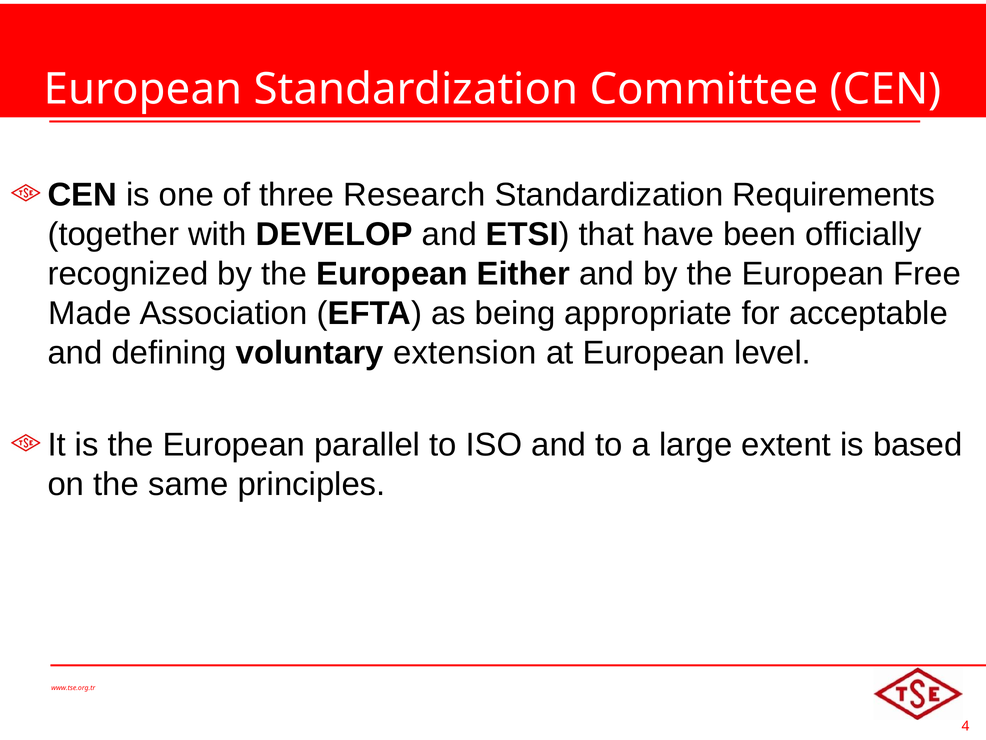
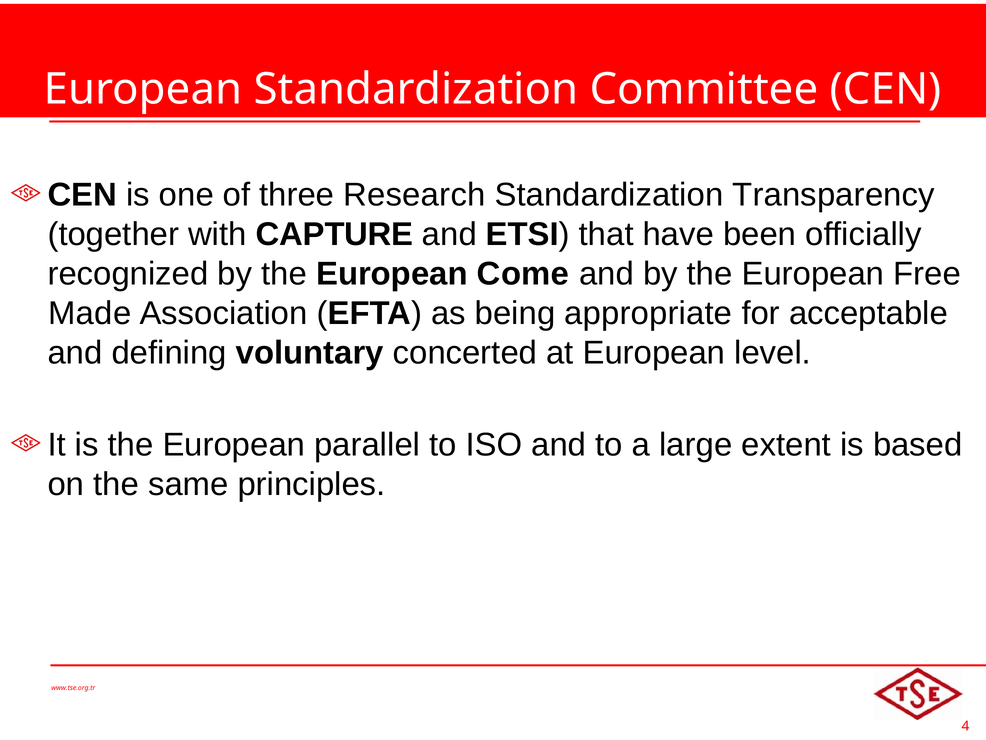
Requirements: Requirements -> Transparency
DEVELOP: DEVELOP -> CAPTURE
Either: Either -> Come
extension: extension -> concerted
